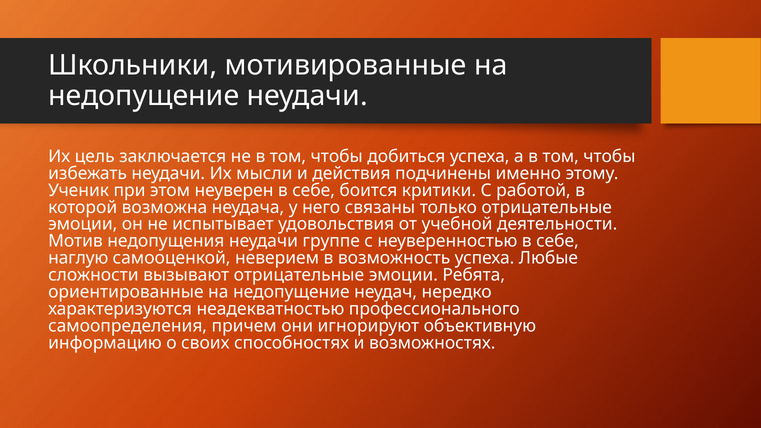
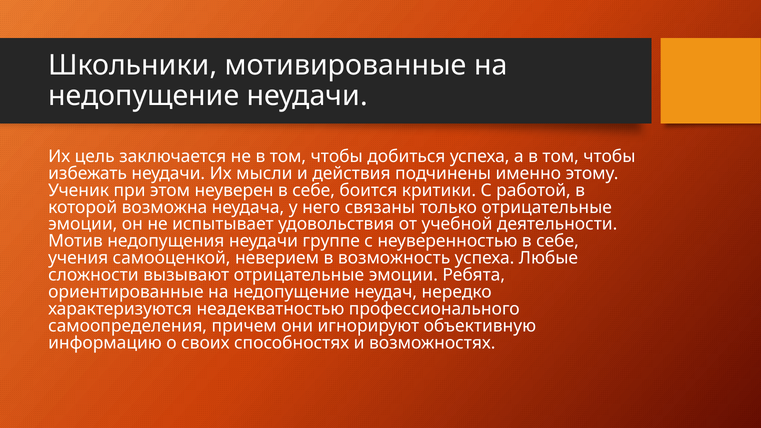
наглую: наглую -> учения
